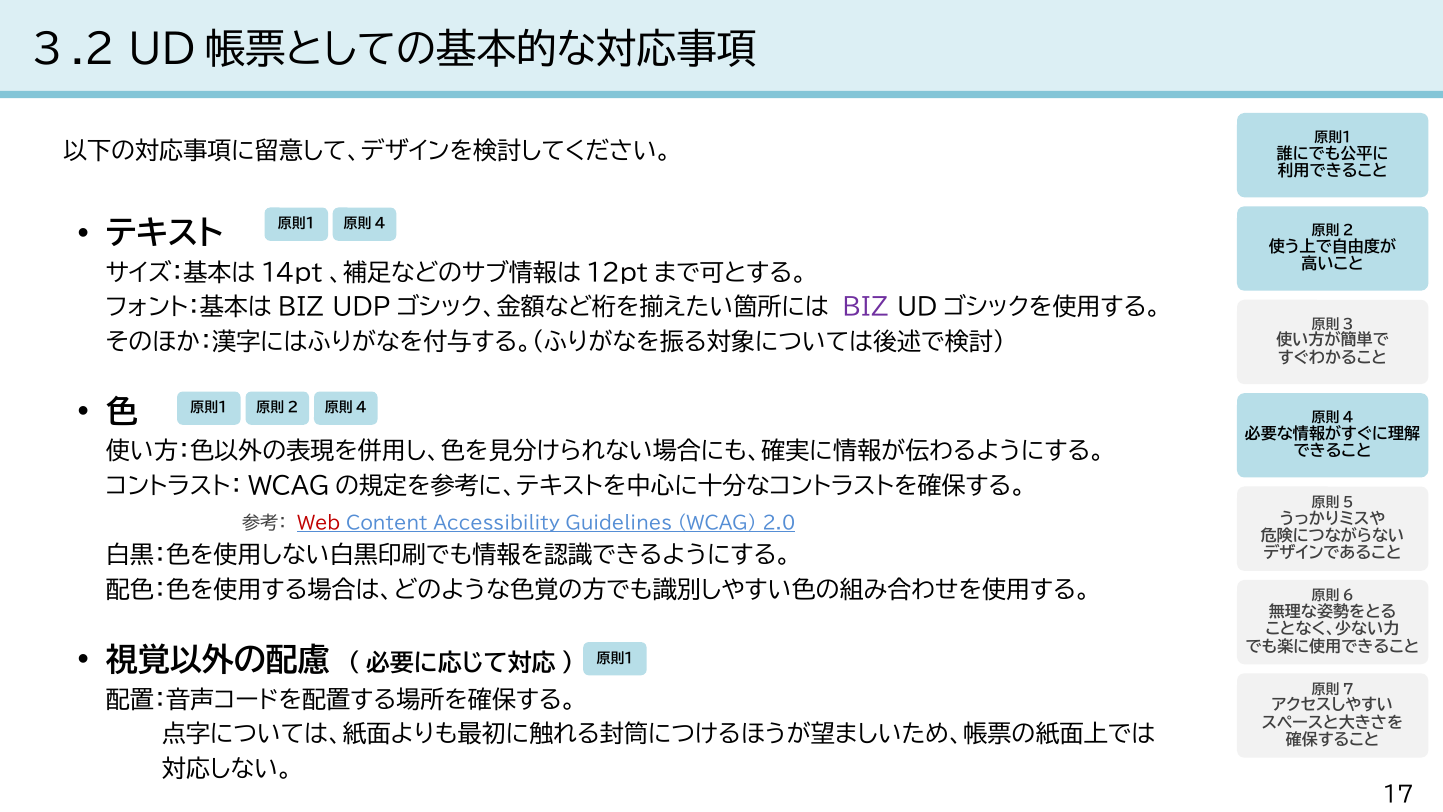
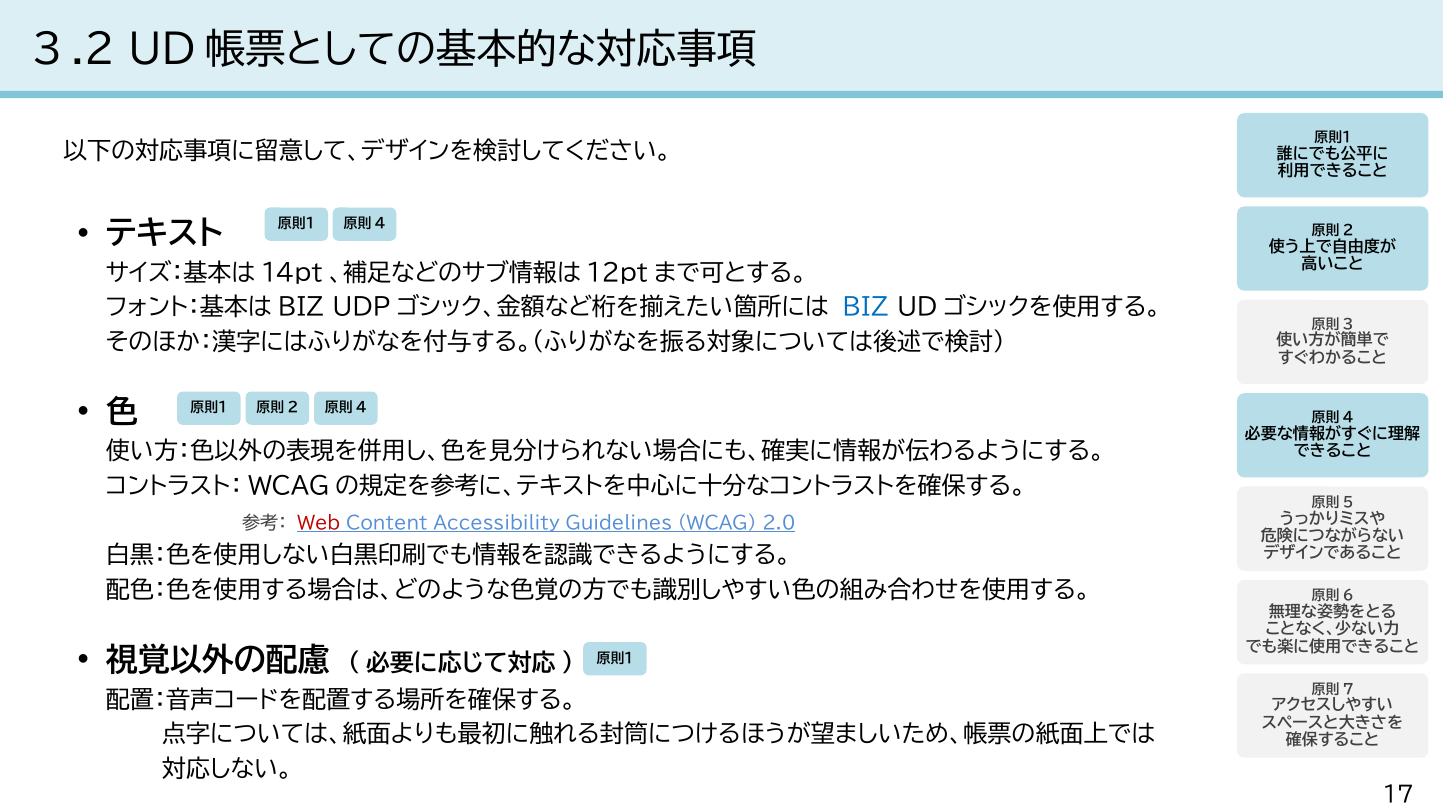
BIZ at (866, 308) colour: purple -> blue
